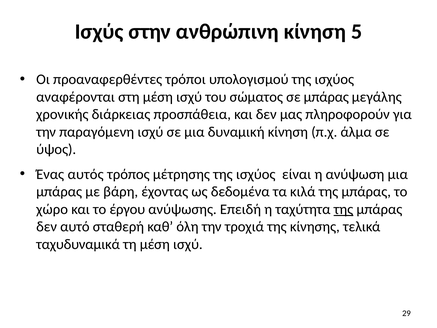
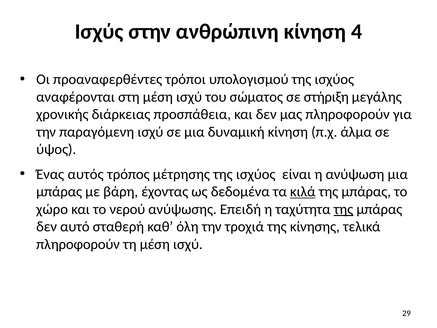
5: 5 -> 4
σε μπάρας: μπάρας -> στήριξη
κιλά underline: none -> present
έργου: έργου -> νερού
ταχυδυναμικά at (78, 244): ταχυδυναμικά -> πληροφορούν
